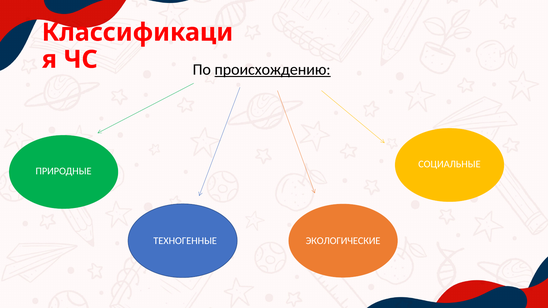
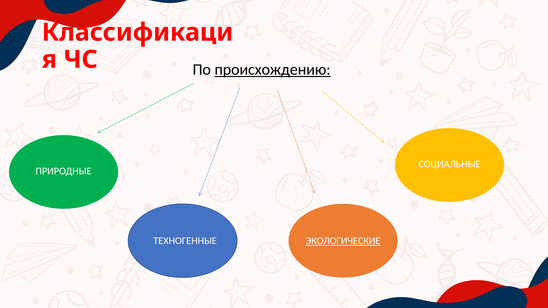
ЭКОЛОГИЧЕСКИЕ underline: none -> present
